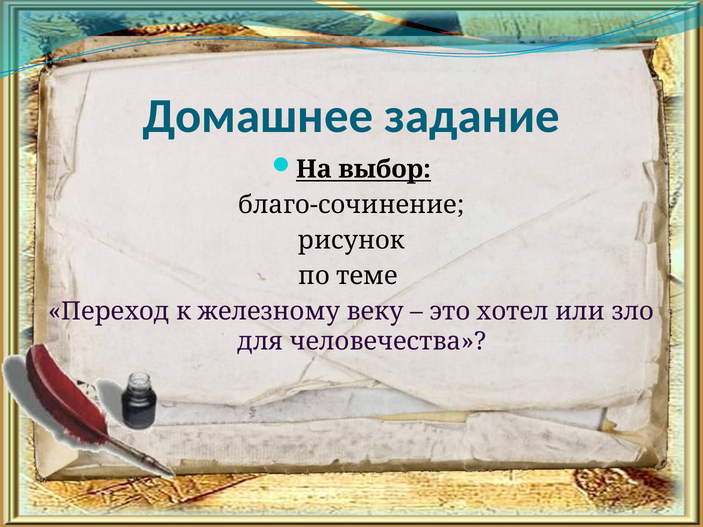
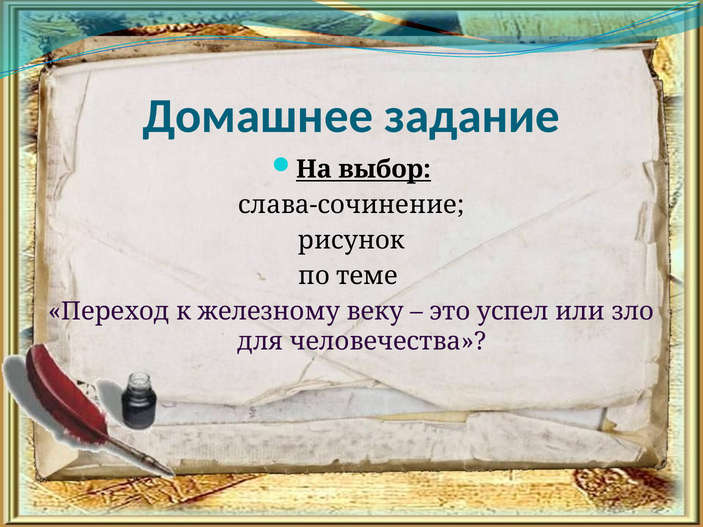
благо-сочинение: благо-сочинение -> слава-сочинение
хотел: хотел -> успел
